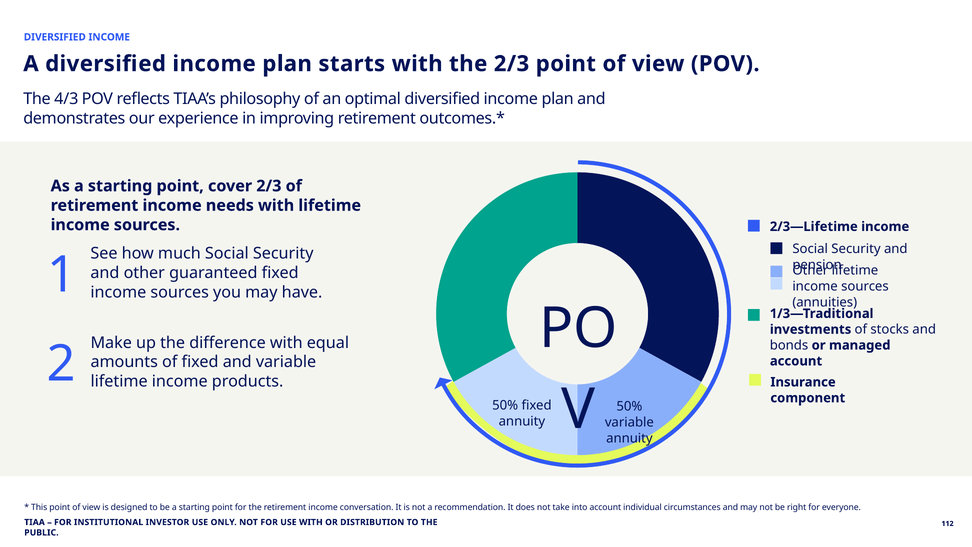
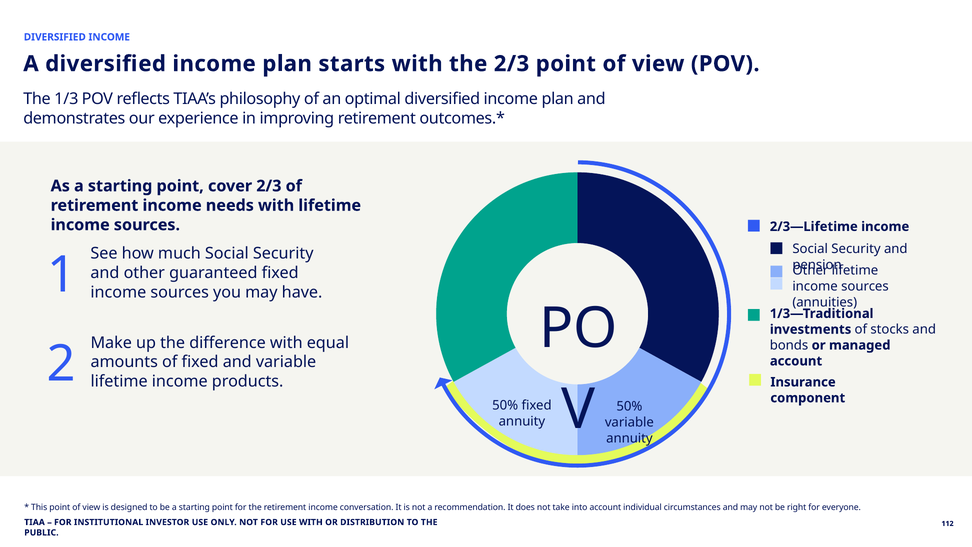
4/3: 4/3 -> 1/3
